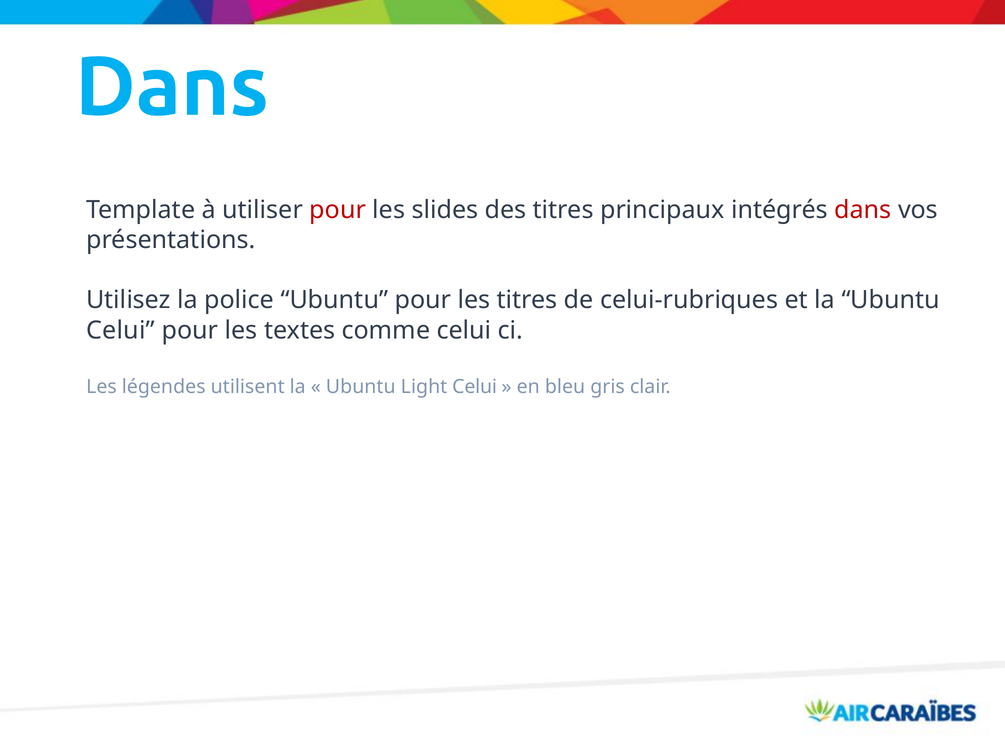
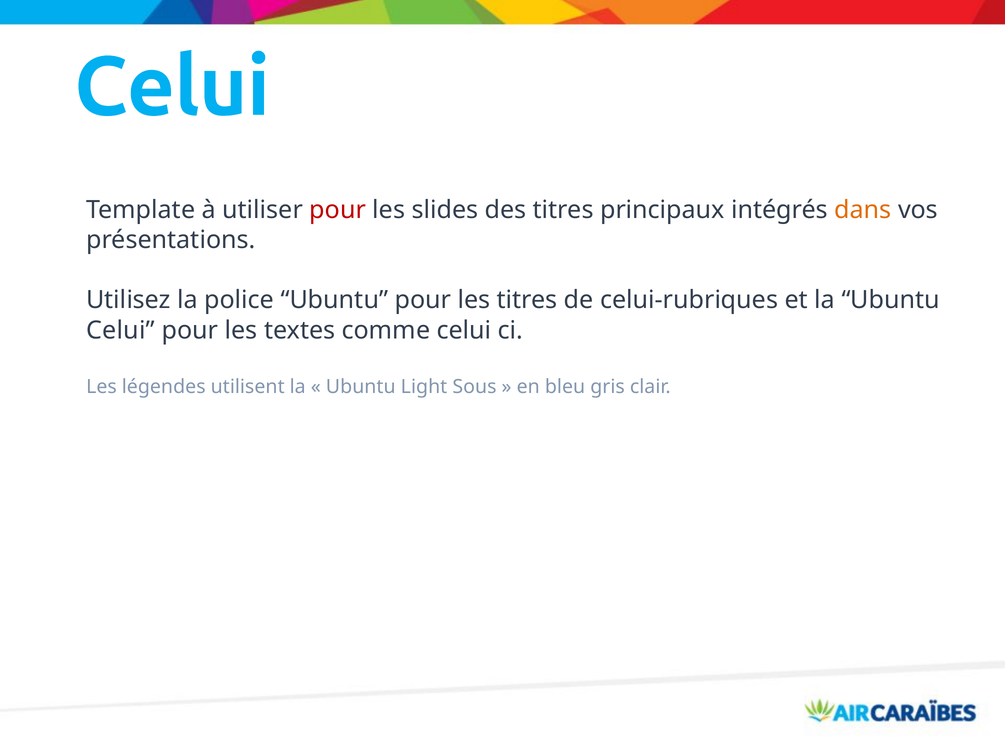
Dans at (172, 87): Dans -> Celui
dans at (863, 210) colour: red -> orange
Light Celui: Celui -> Sous
